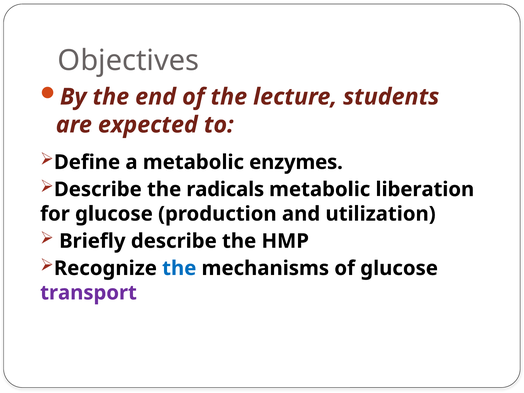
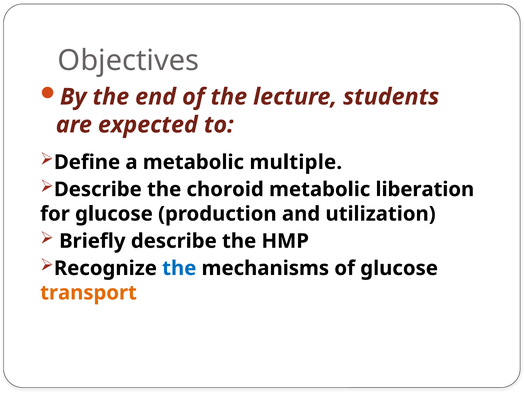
enzymes: enzymes -> multiple
radicals: radicals -> choroid
transport colour: purple -> orange
